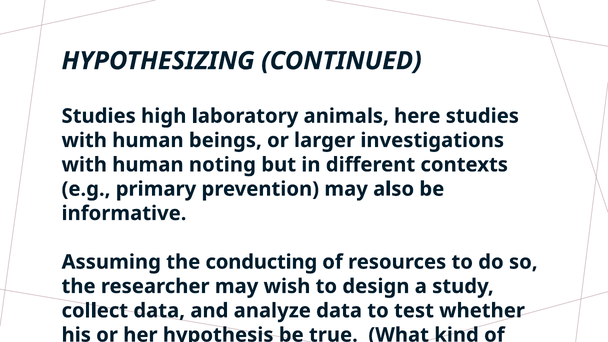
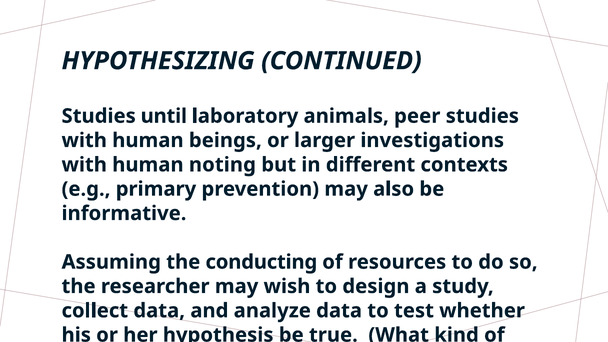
high: high -> until
here: here -> peer
